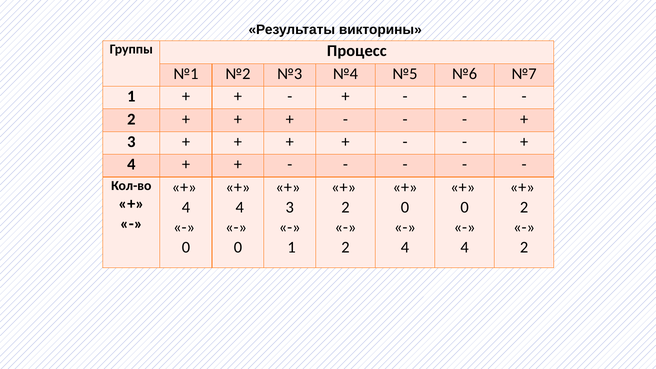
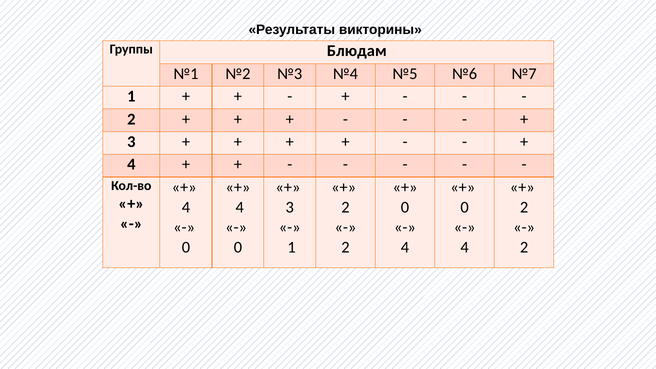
Процесс: Процесс -> Блюдам
